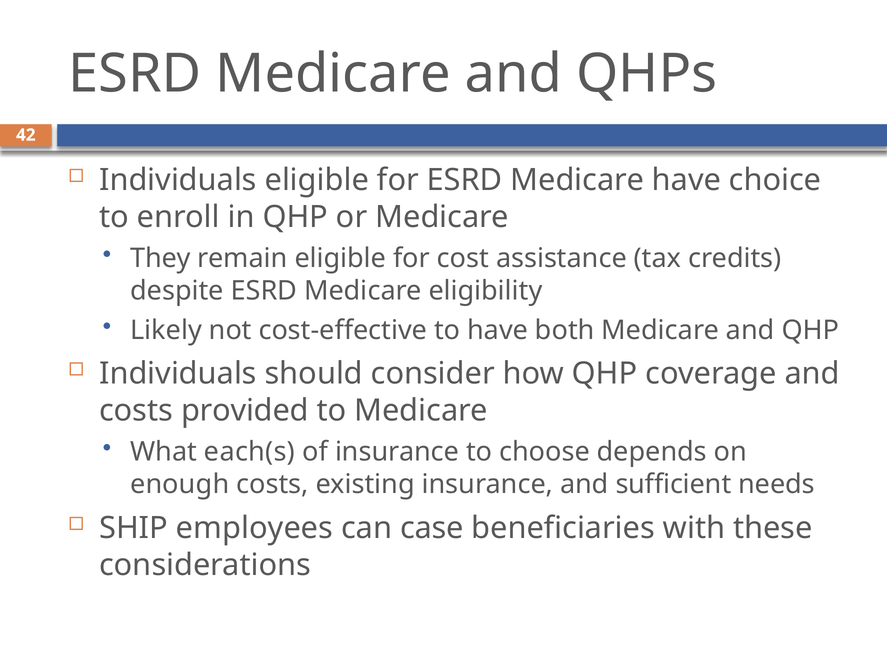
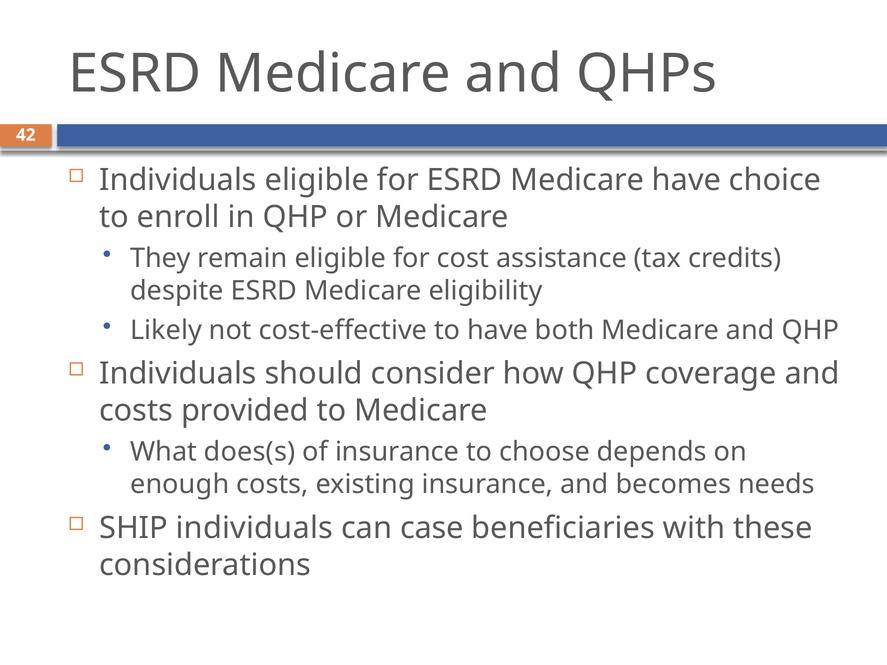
each(s: each(s -> does(s
sufficient: sufficient -> becomes
SHIP employees: employees -> individuals
